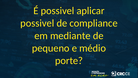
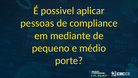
possivel at (37, 23): possivel -> pessoas
